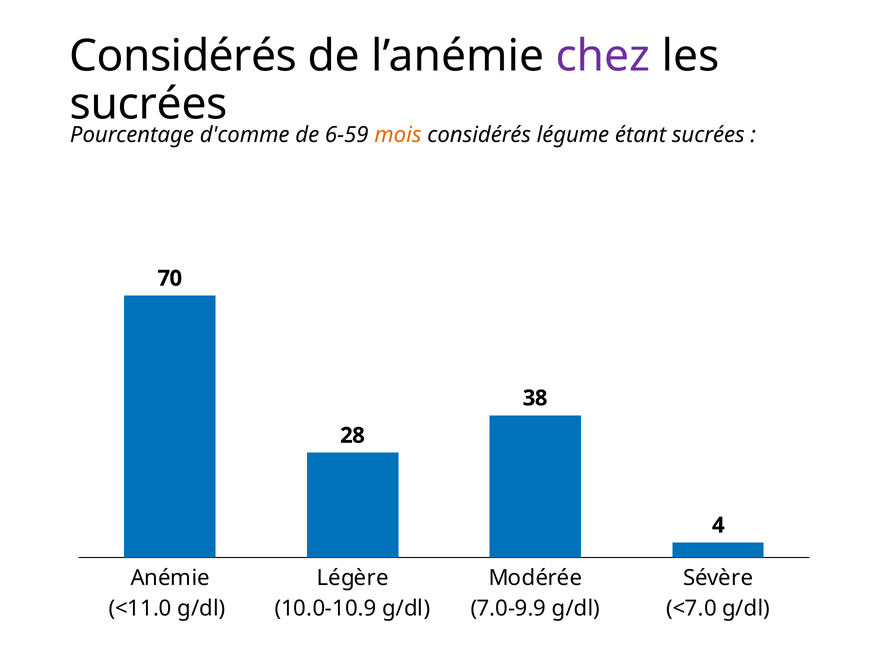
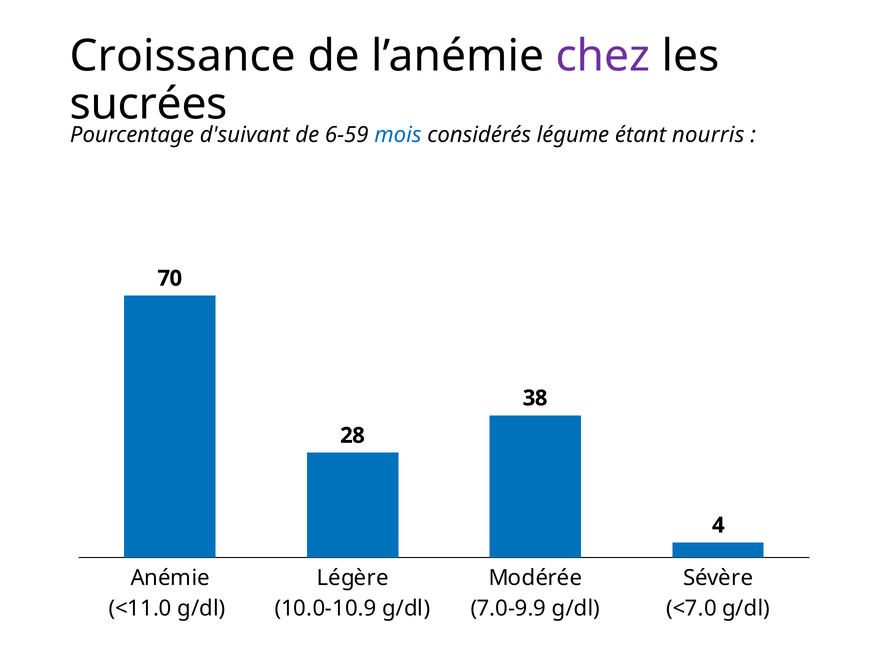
Considérés at (183, 56): Considérés -> Croissance
d'comme: d'comme -> d'suivant
mois colour: orange -> blue
étant sucrées: sucrées -> nourris
